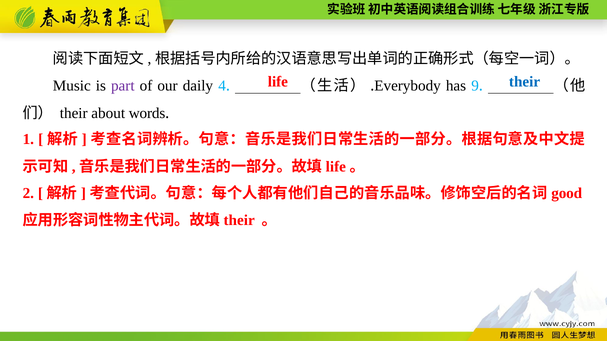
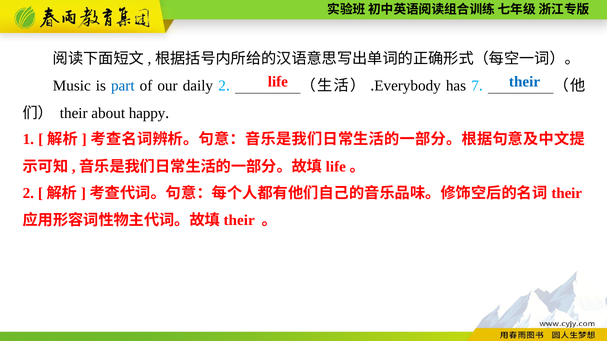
part colour: purple -> blue
daily 4: 4 -> 2
9: 9 -> 7
words: words -> happy
good at (567, 193): good -> their
